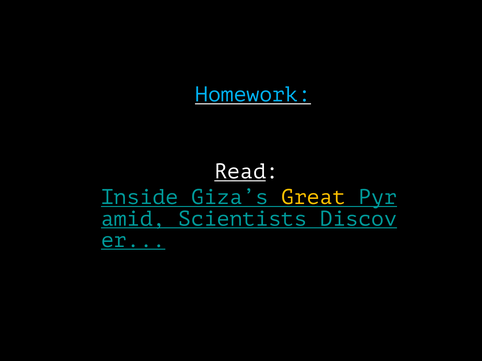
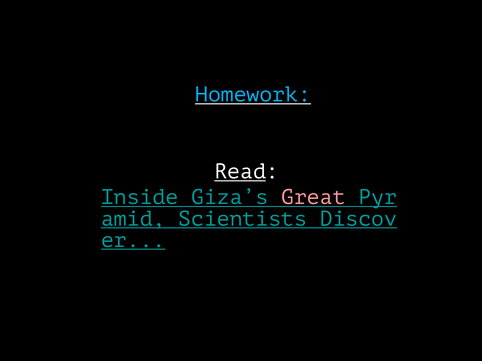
Great colour: yellow -> pink
